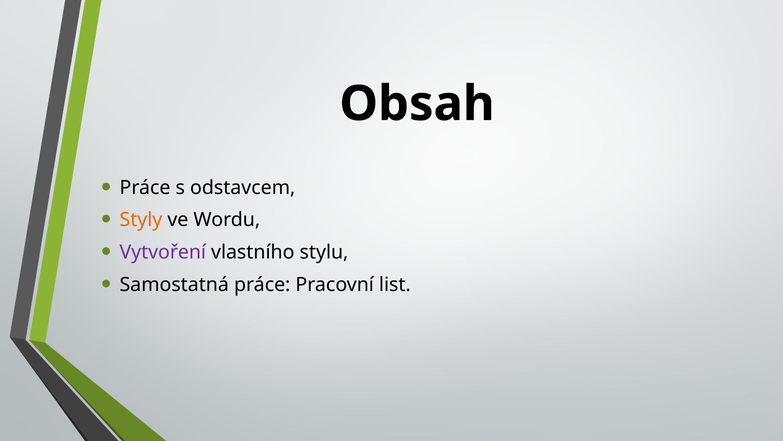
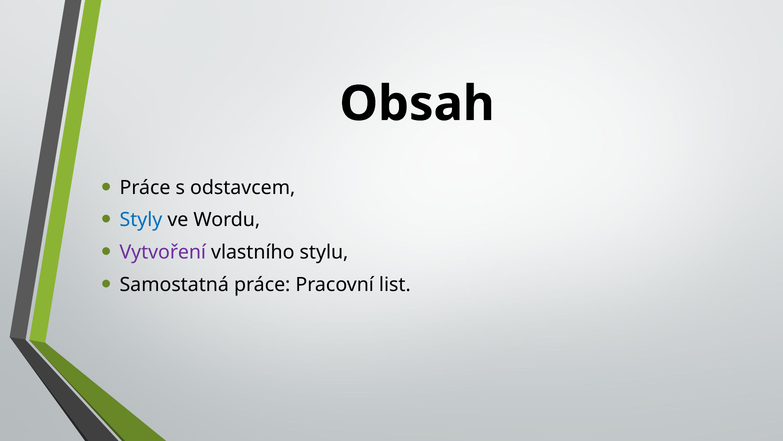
Styly colour: orange -> blue
